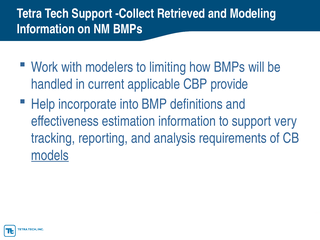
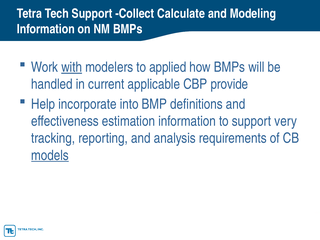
Retrieved: Retrieved -> Calculate
with underline: none -> present
limiting: limiting -> applied
